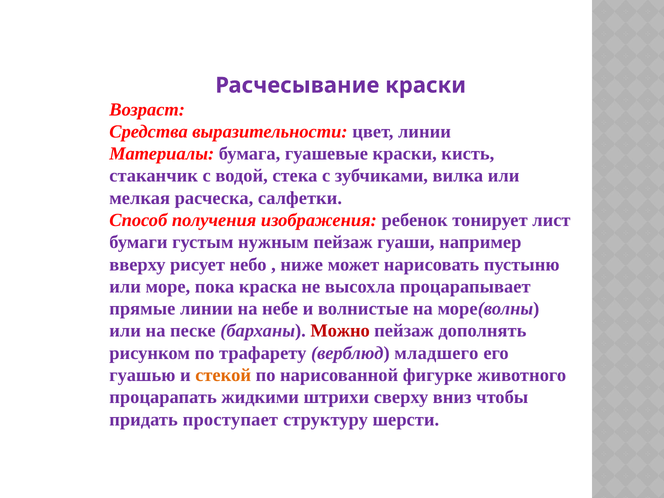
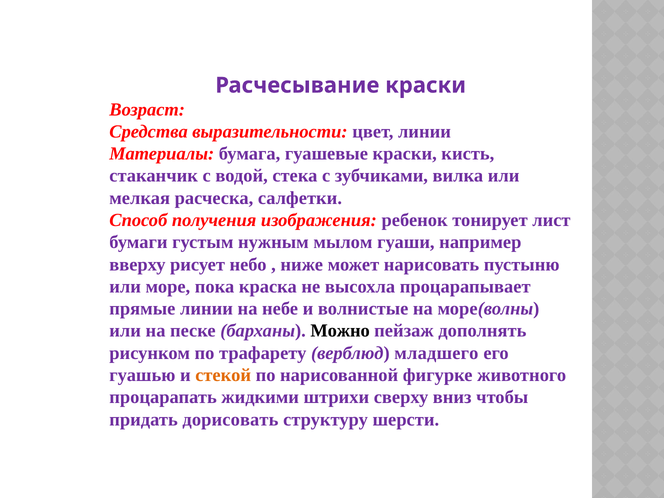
нужным пейзаж: пейзаж -> мылом
Можно colour: red -> black
проступает: проступает -> дорисовать
